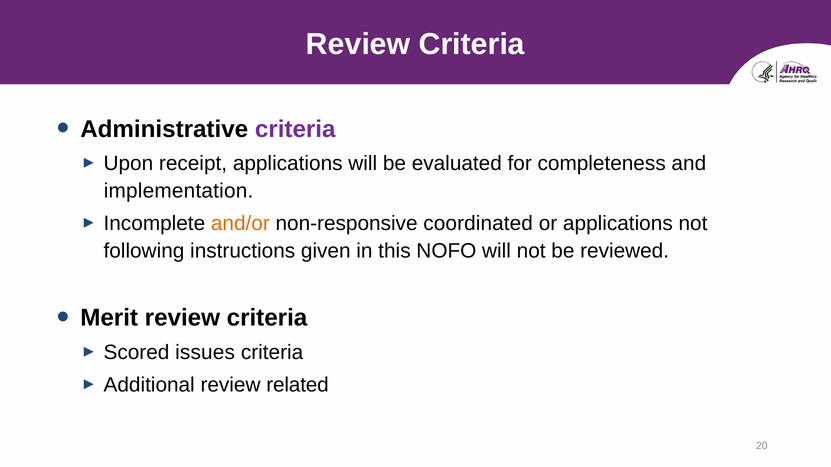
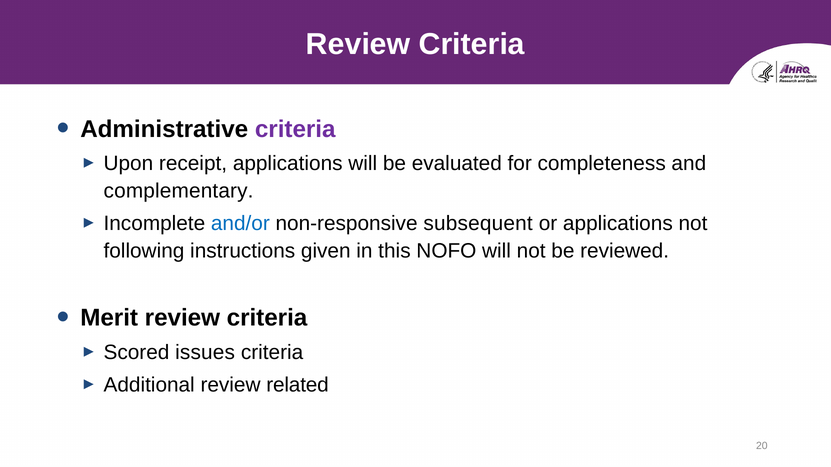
implementation: implementation -> complementary
and/or colour: orange -> blue
coordinated: coordinated -> subsequent
